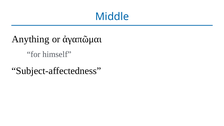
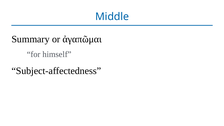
Anything: Anything -> Summary
